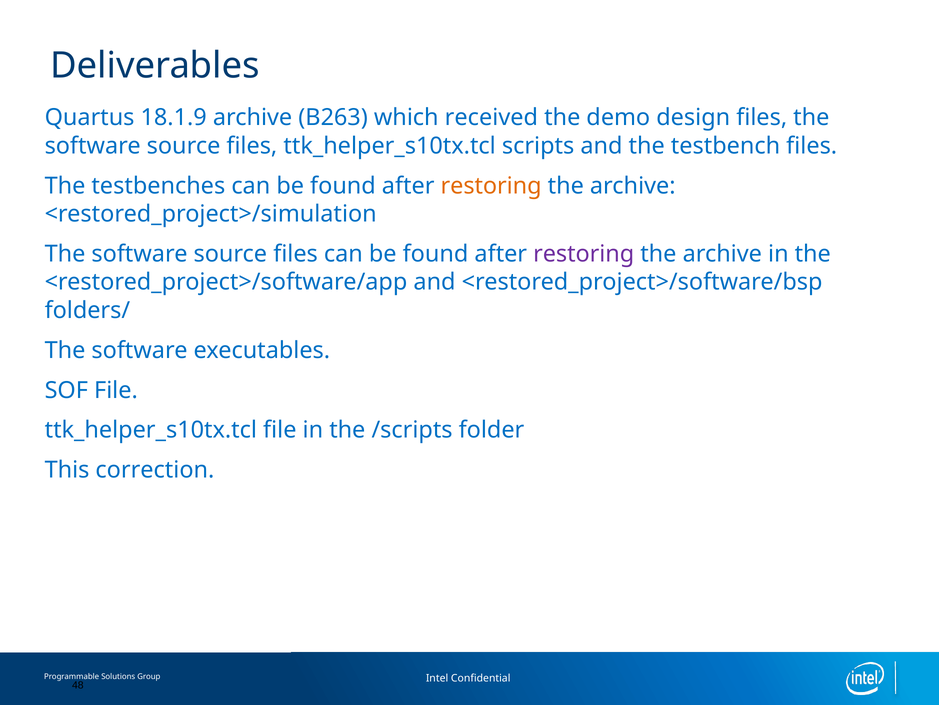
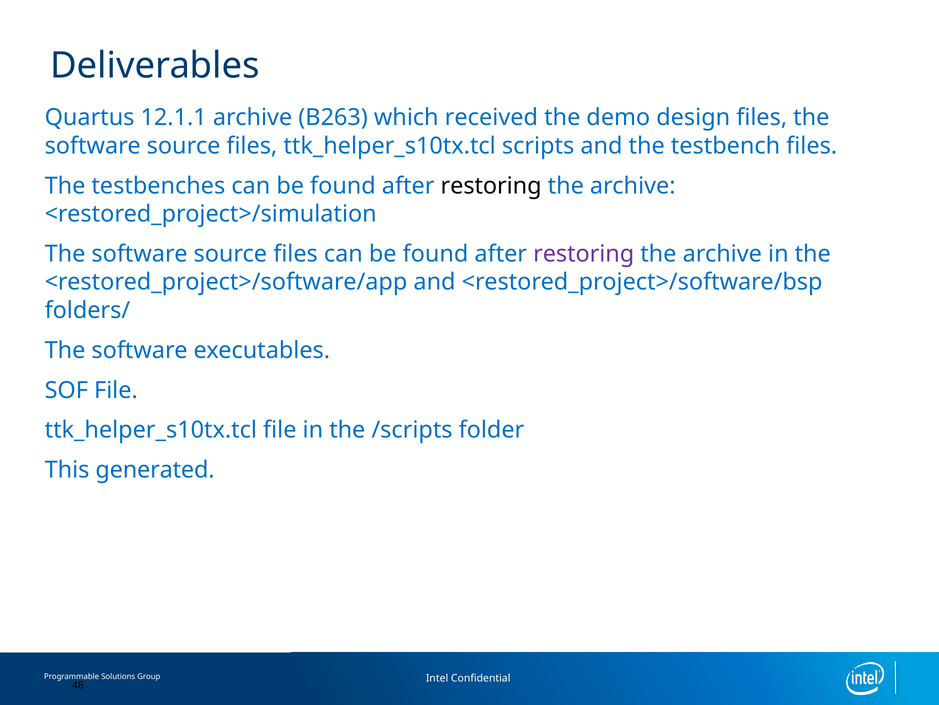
18.1.9: 18.1.9 -> 12.1.1
restoring at (491, 186) colour: orange -> black
correction: correction -> generated
